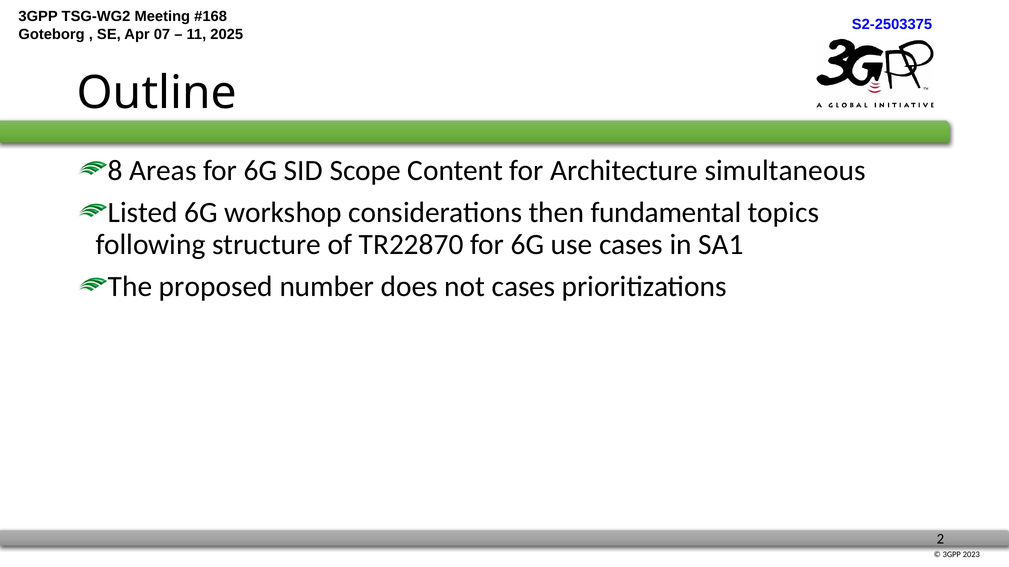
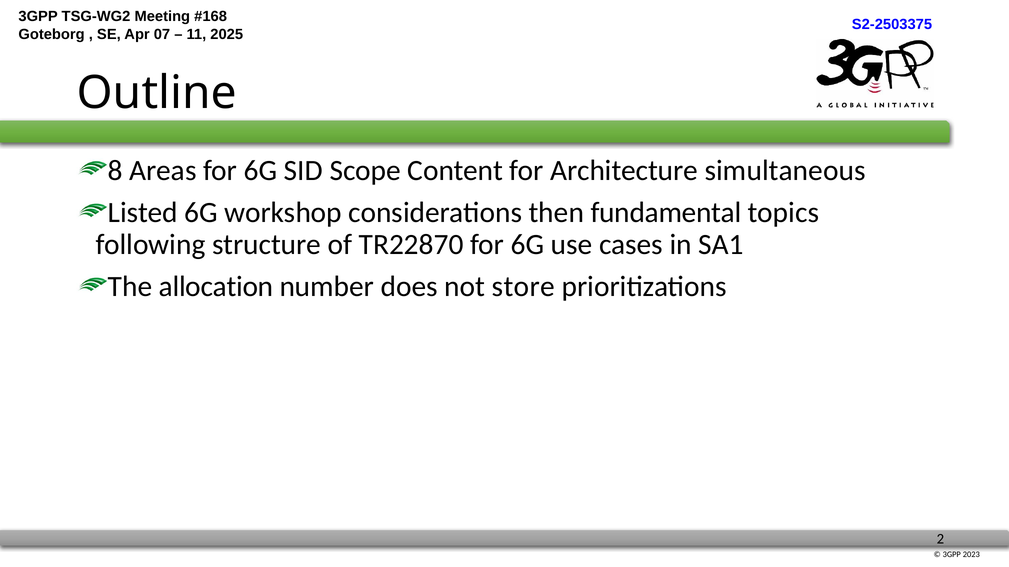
proposed: proposed -> allocation
not cases: cases -> store
